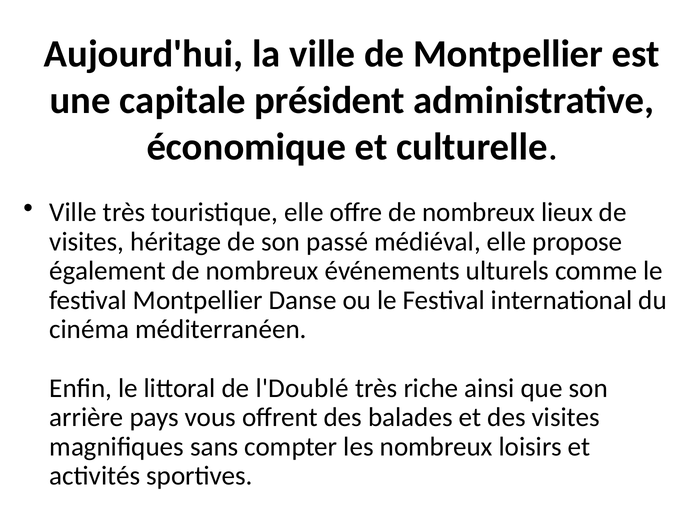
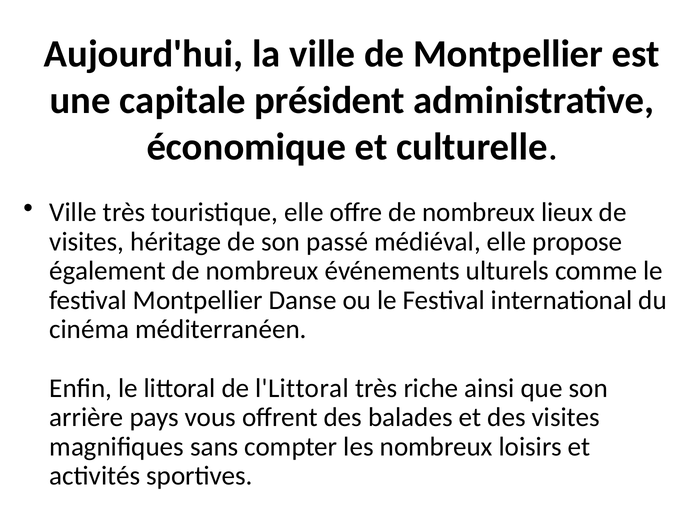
l'Doublé: l'Doublé -> l'Littoral
